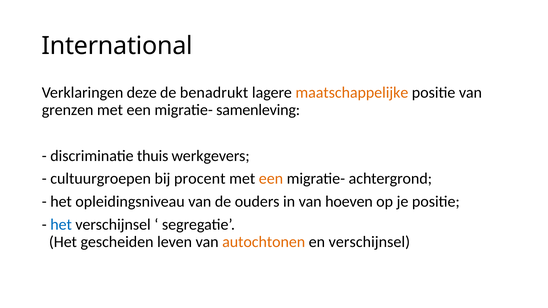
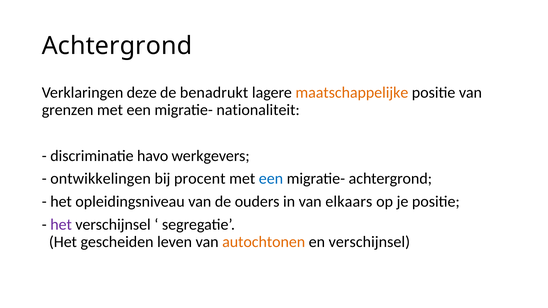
International at (117, 46): International -> Achtergrond
samenleving: samenleving -> nationaliteit
thuis: thuis -> havo
cultuurgroepen: cultuurgroepen -> ontwikkelingen
een at (271, 179) colour: orange -> blue
hoeven: hoeven -> elkaars
het at (61, 225) colour: blue -> purple
